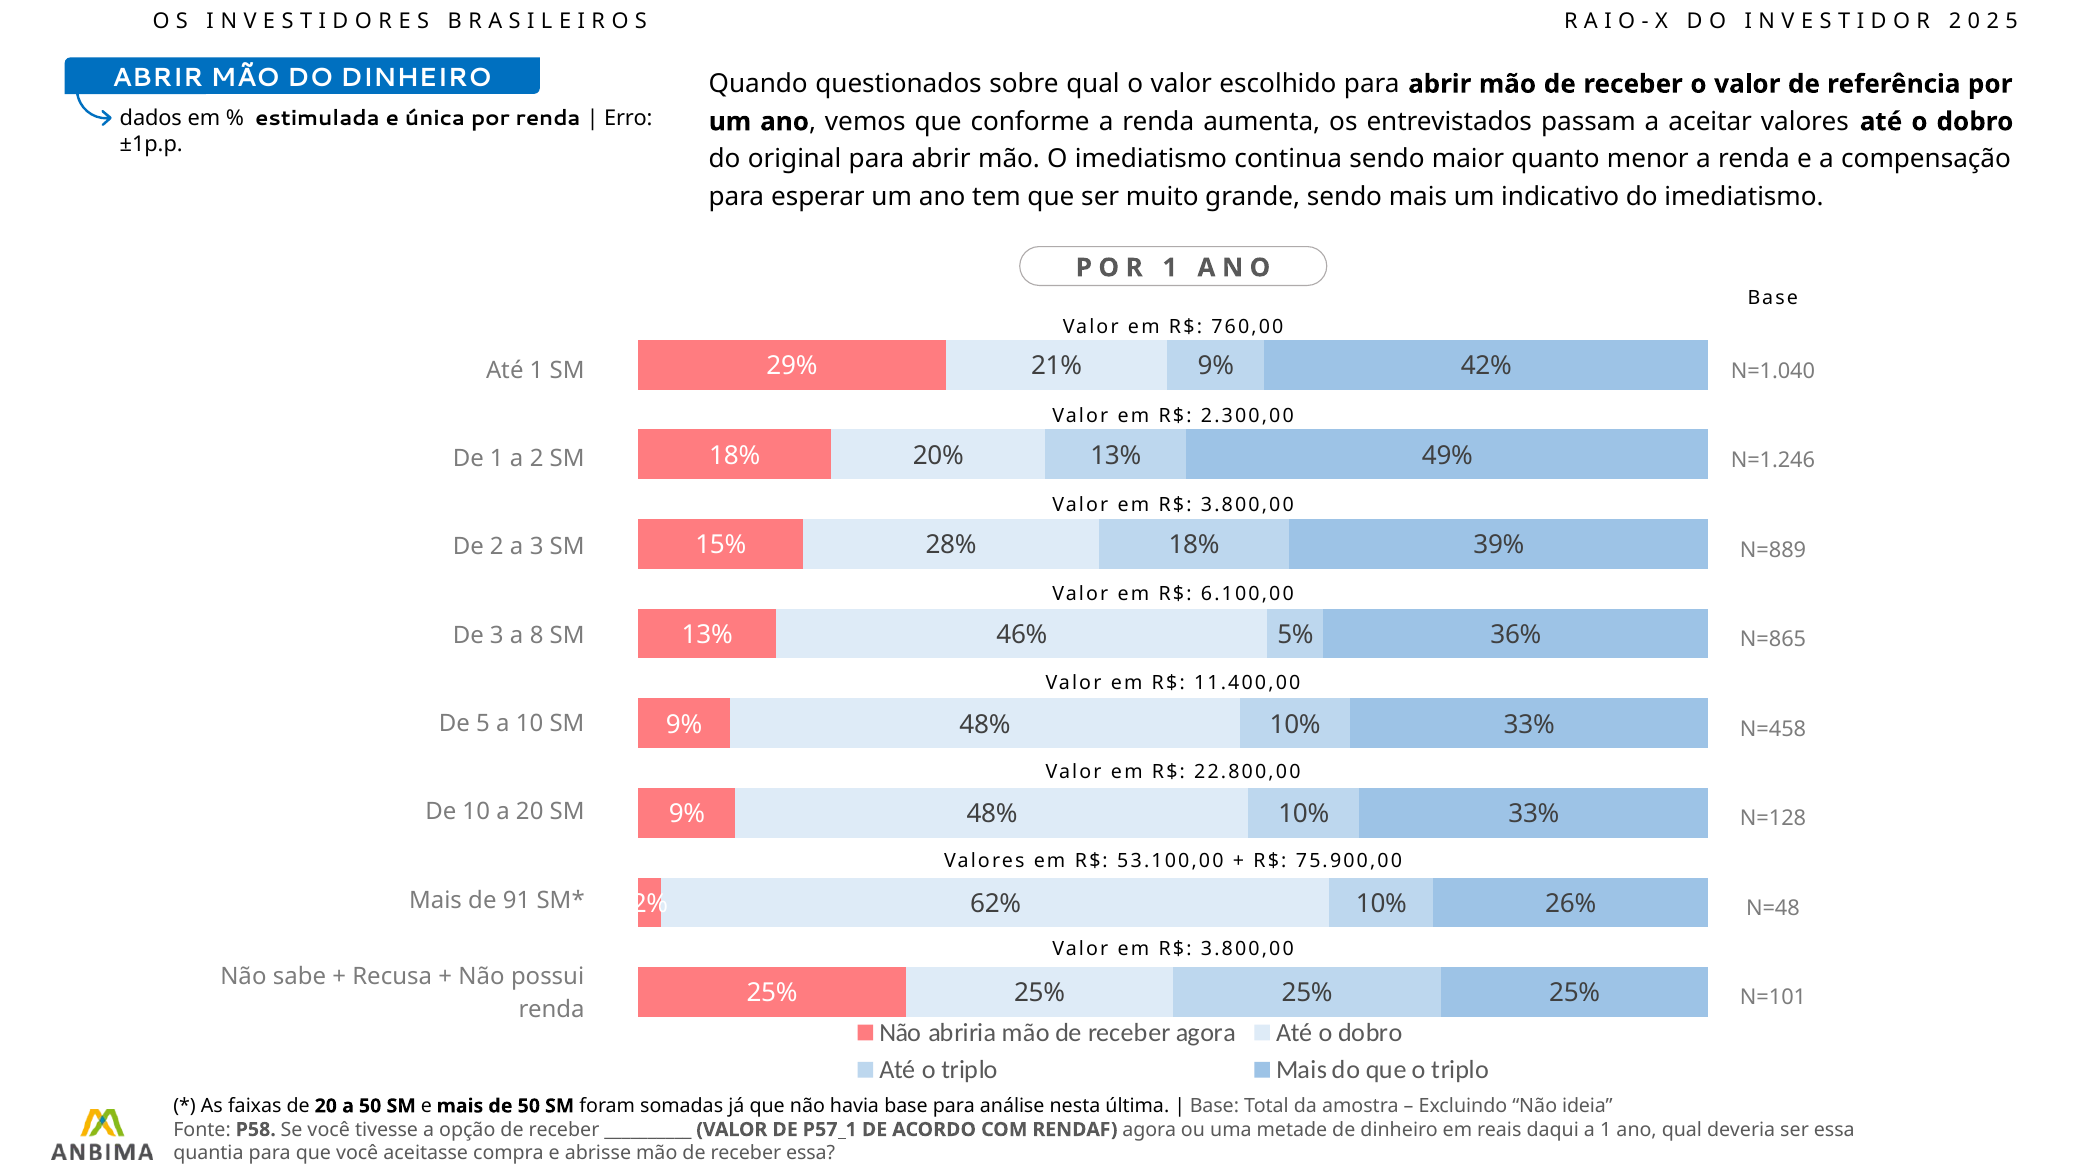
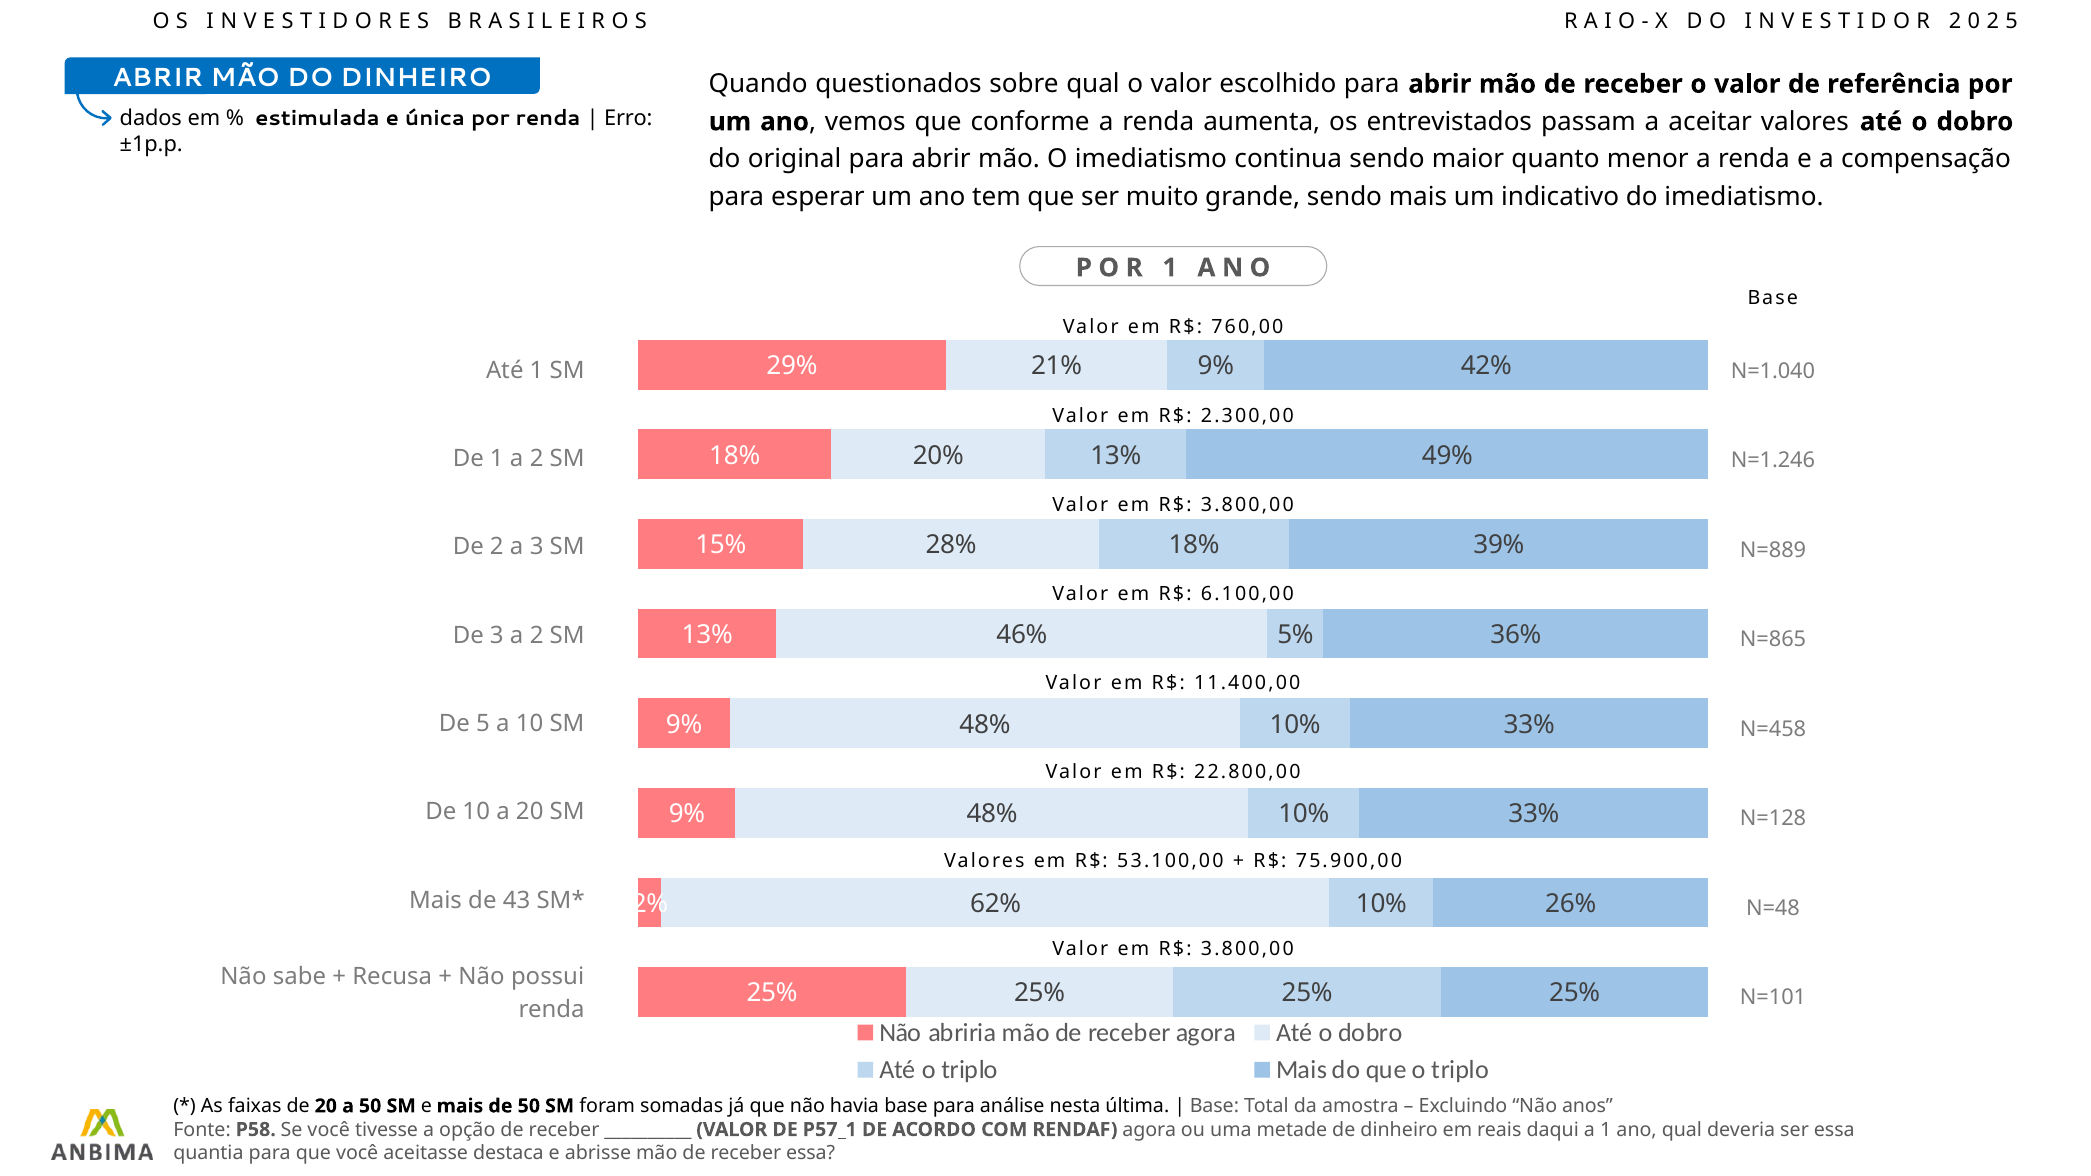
3 a 8: 8 -> 2
91: 91 -> 43
ideia: ideia -> anos
compra: compra -> destaca
